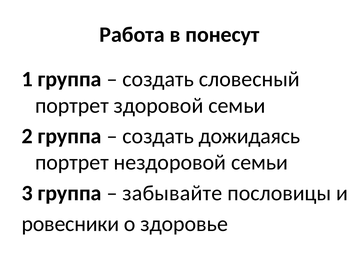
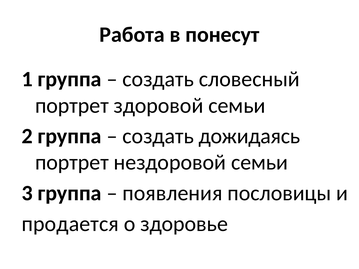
забывайте: забывайте -> появления
ровесники: ровесники -> продается
